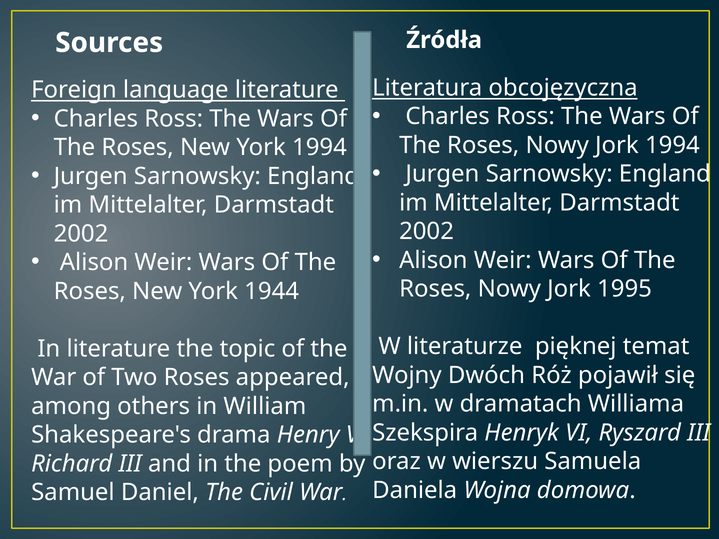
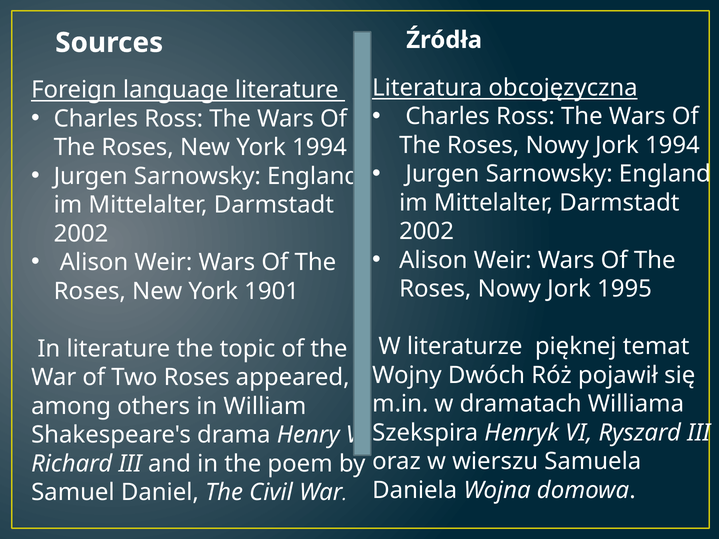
1944: 1944 -> 1901
